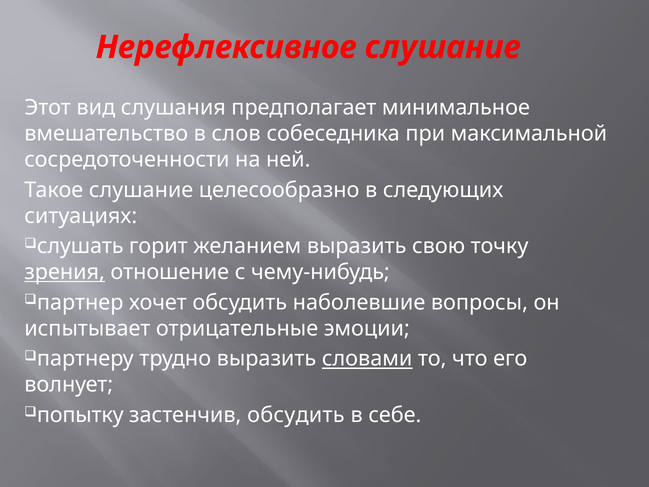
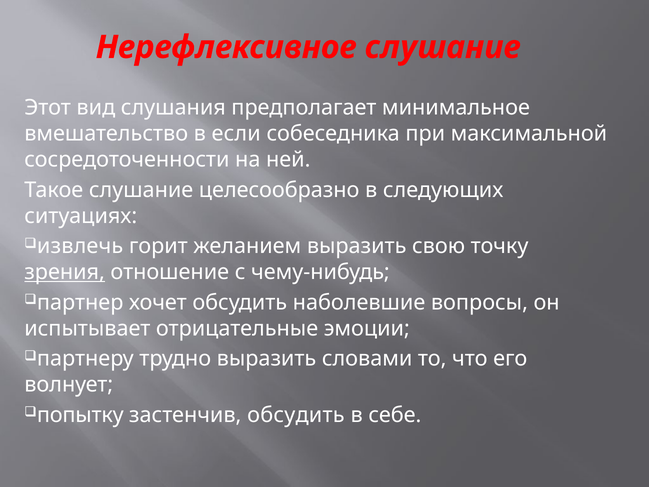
слов: слов -> если
слушать: слушать -> извлечь
словами underline: present -> none
